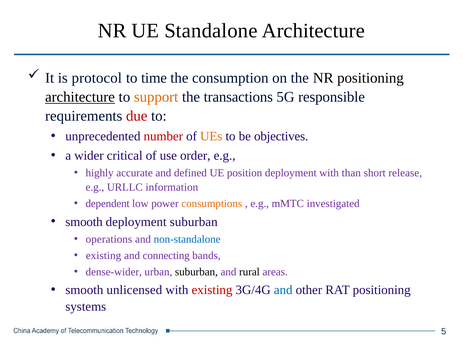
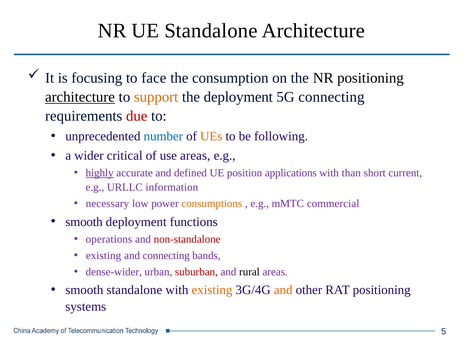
protocol: protocol -> focusing
time: time -> face
the transactions: transactions -> deployment
5G responsible: responsible -> connecting
number colour: red -> blue
objectives: objectives -> following
use order: order -> areas
highly underline: none -> present
position deployment: deployment -> applications
release: release -> current
dependent: dependent -> necessary
investigated: investigated -> commercial
deployment suburban: suburban -> functions
non-standalone colour: blue -> red
suburban at (196, 272) colour: black -> red
smooth unlicensed: unlicensed -> standalone
existing at (212, 290) colour: red -> orange
and at (283, 290) colour: blue -> orange
